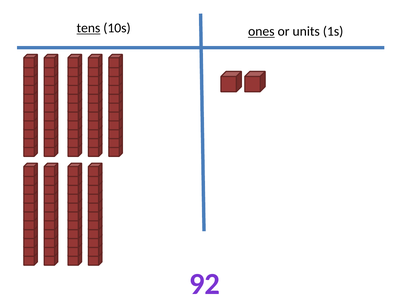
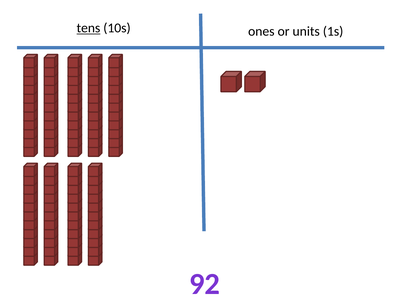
ones underline: present -> none
